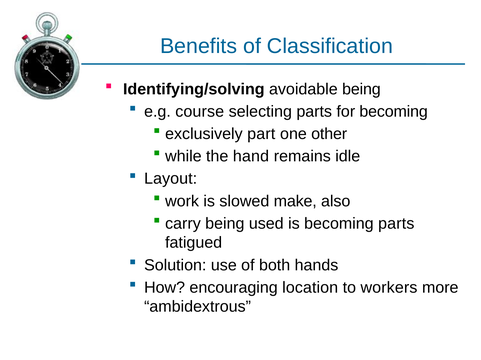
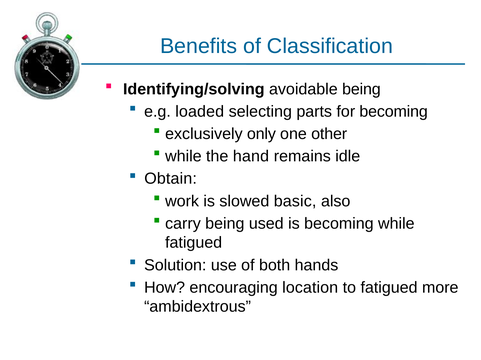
course: course -> loaded
part: part -> only
Layout: Layout -> Obtain
make: make -> basic
becoming parts: parts -> while
to workers: workers -> fatigued
